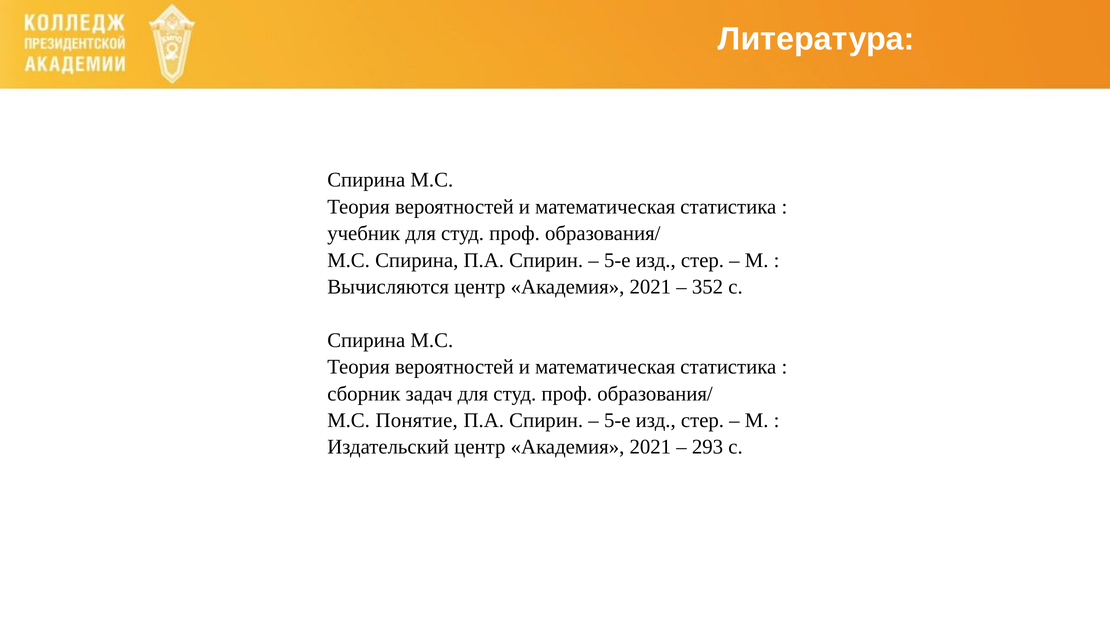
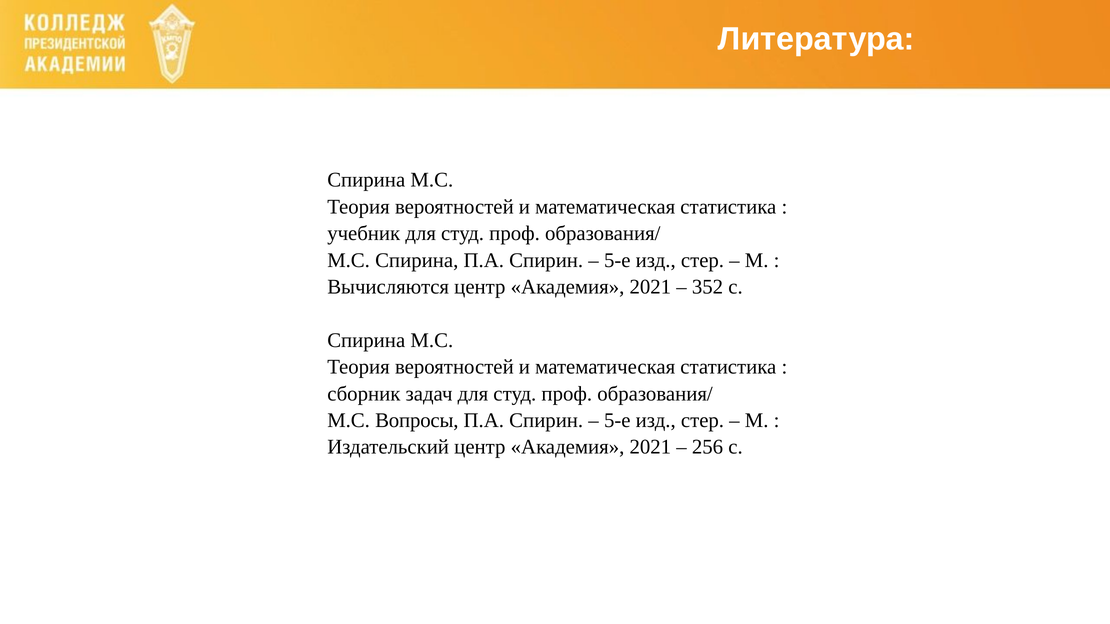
Понятие: Понятие -> Вопросы
293: 293 -> 256
